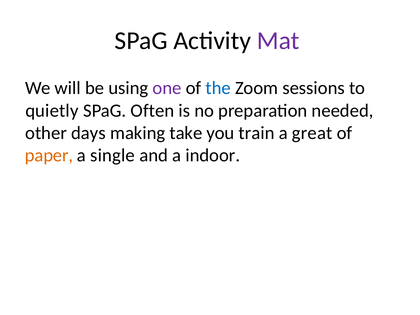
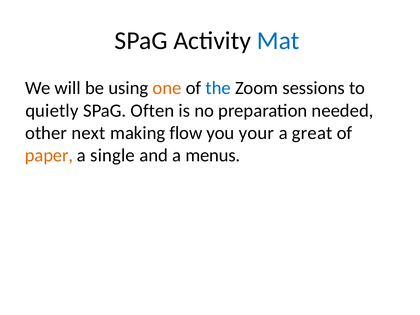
Mat colour: purple -> blue
one colour: purple -> orange
days: days -> next
take: take -> flow
train: train -> your
indoor: indoor -> menus
